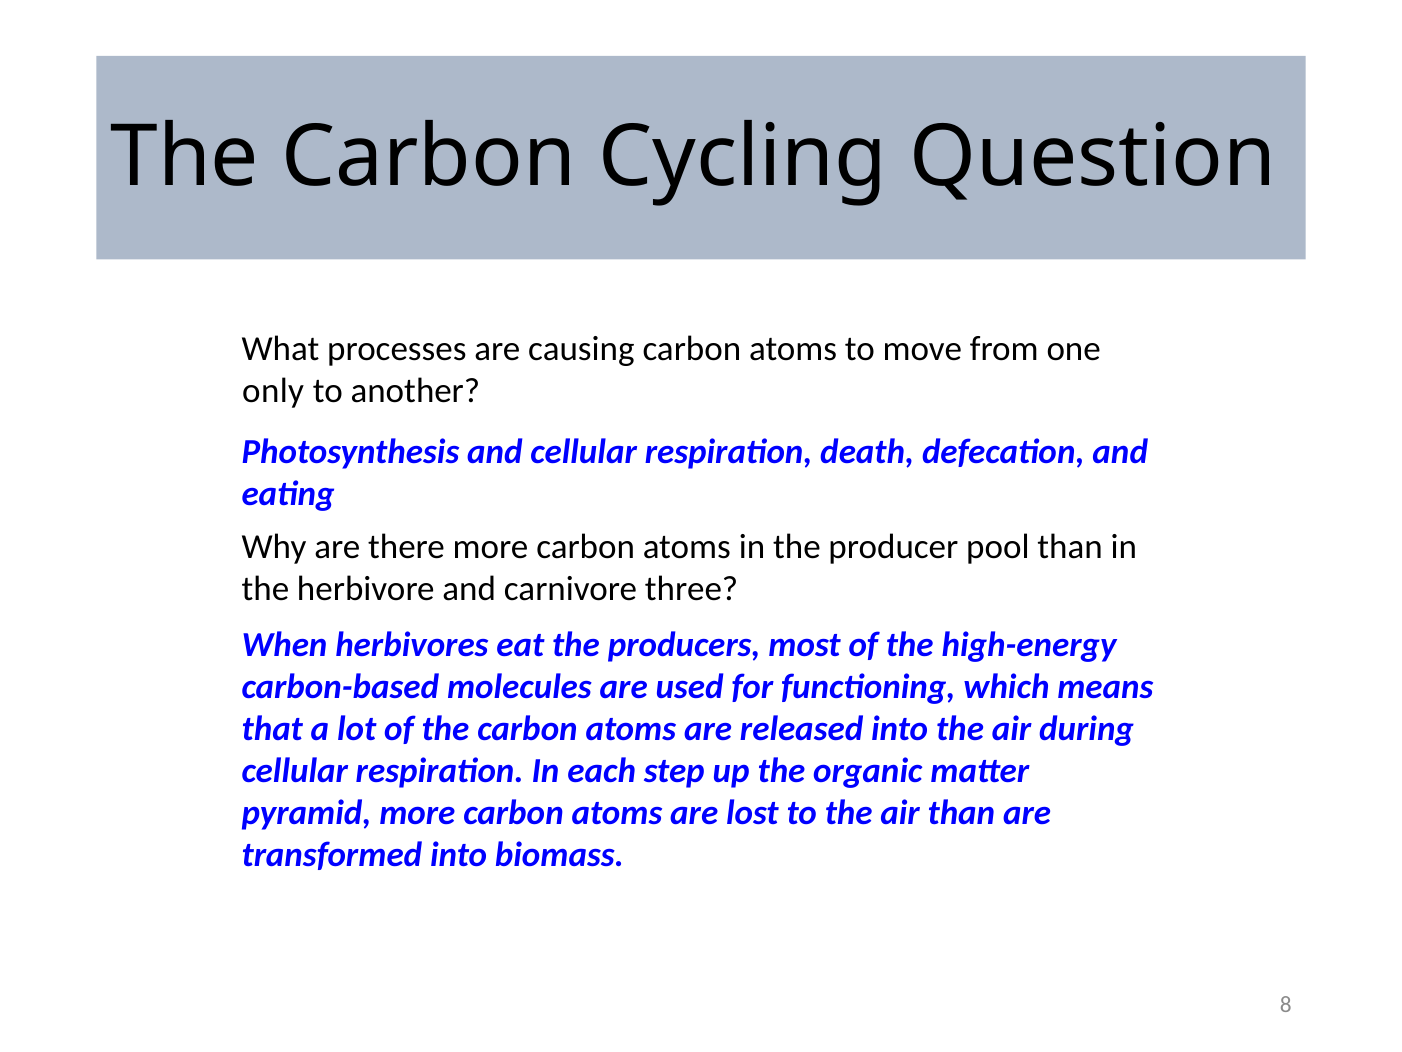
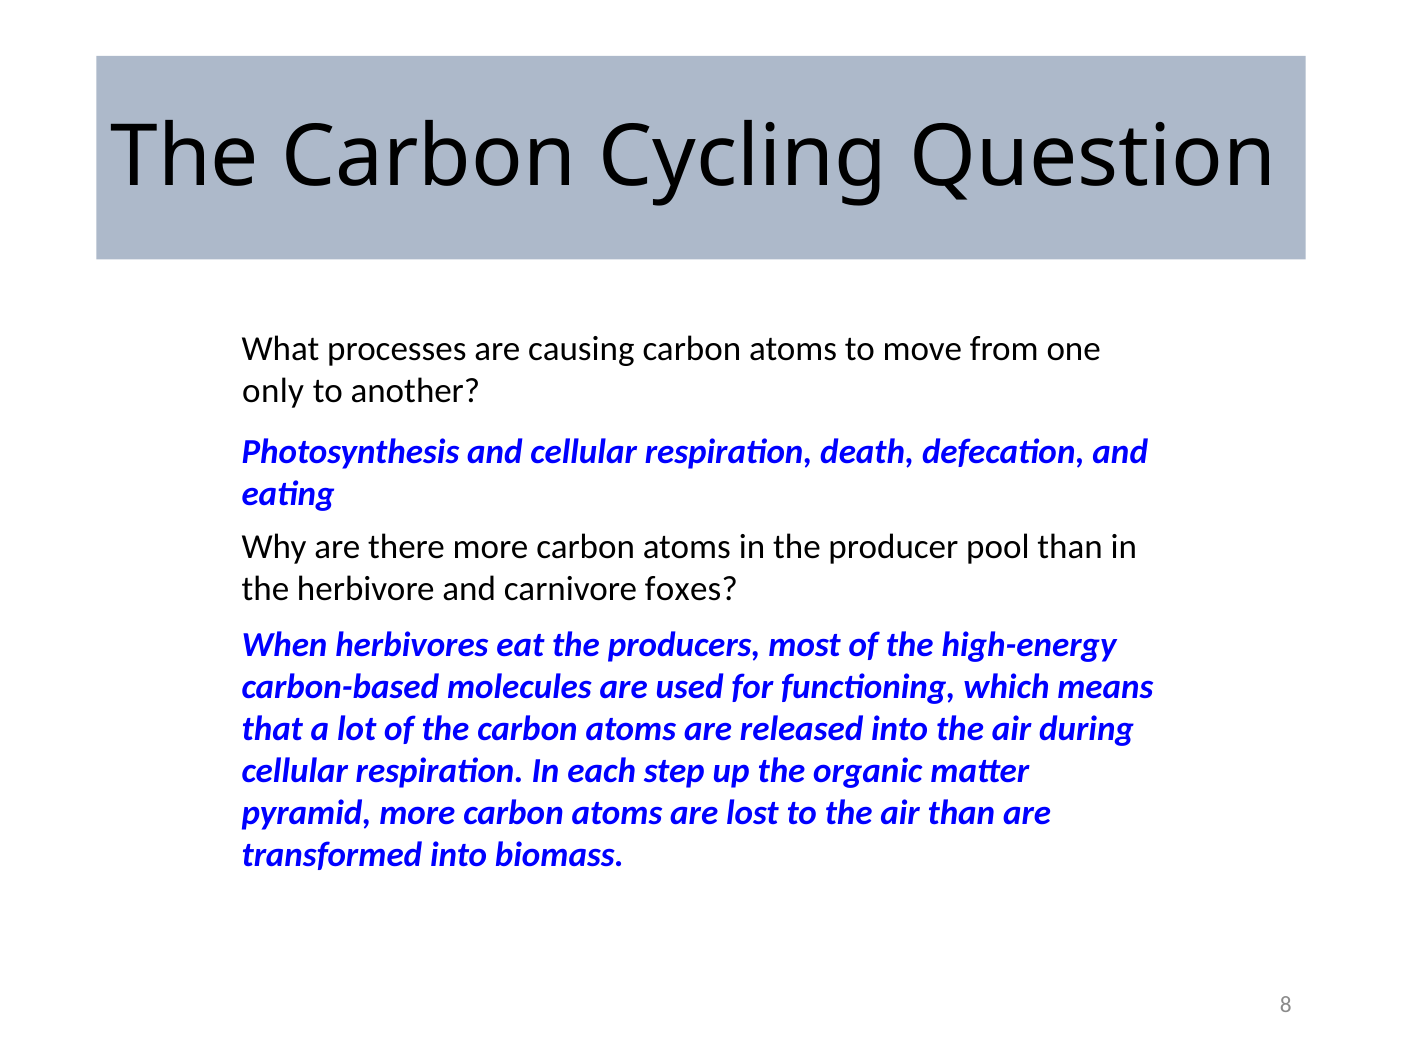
three: three -> foxes
